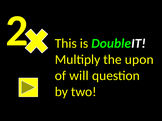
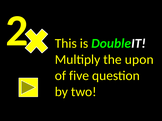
will: will -> five
